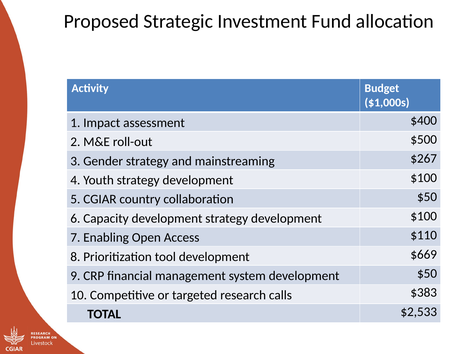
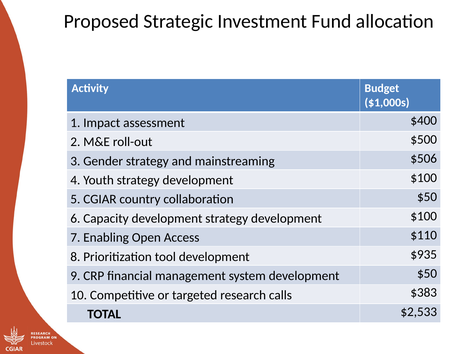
$267: $267 -> $506
$669: $669 -> $935
